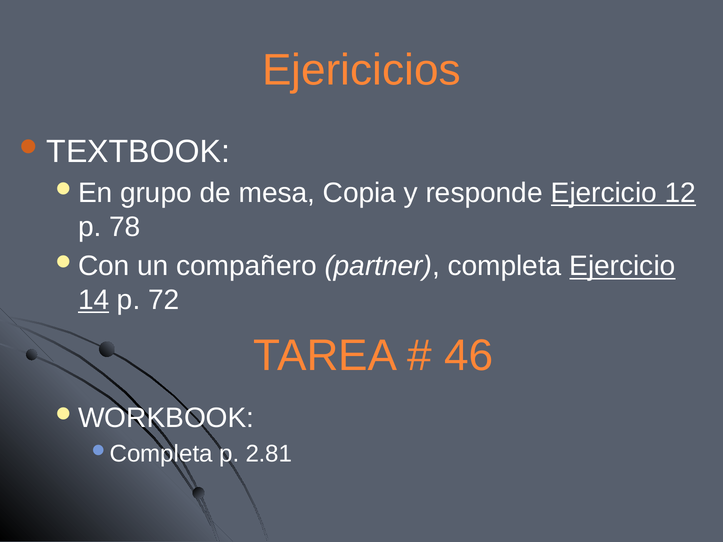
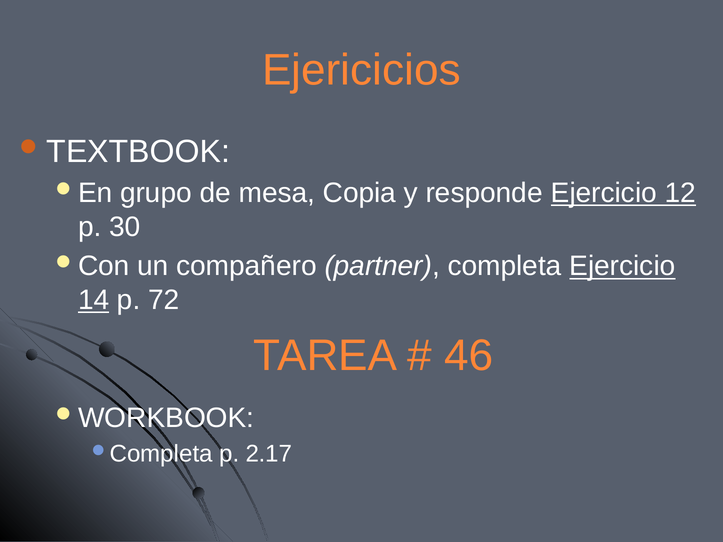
78: 78 -> 30
2.81: 2.81 -> 2.17
